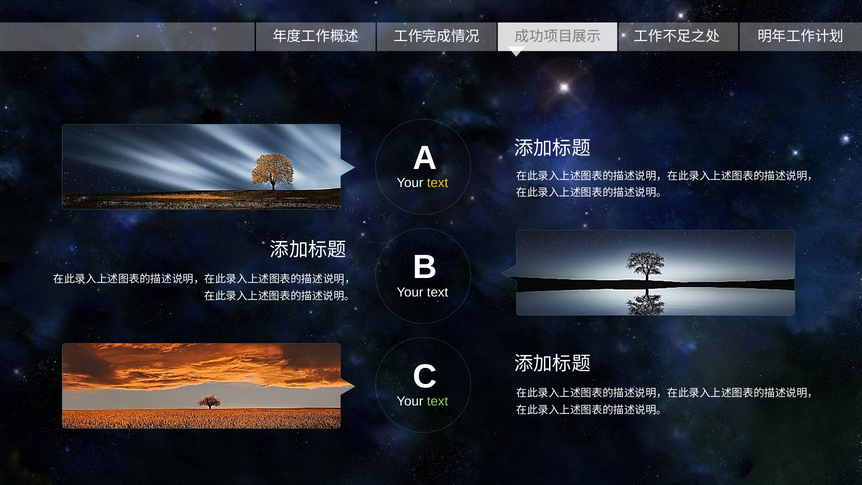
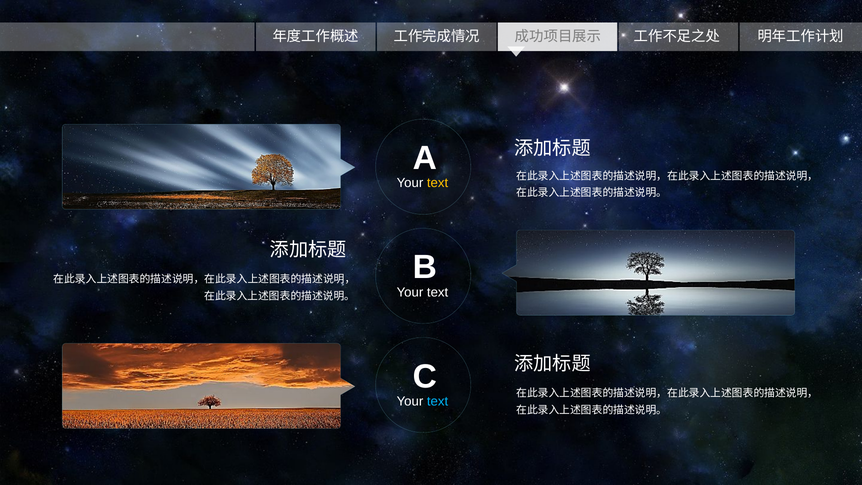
text at (438, 401) colour: light green -> light blue
